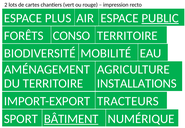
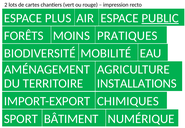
TERRITOIRE at (127, 36): TERRITOIRE -> PRATIQUES
CONSO: CONSO -> MOINS
TRACTEURS: TRACTEURS -> CHIMIQUES
BÂTIMENT underline: present -> none
